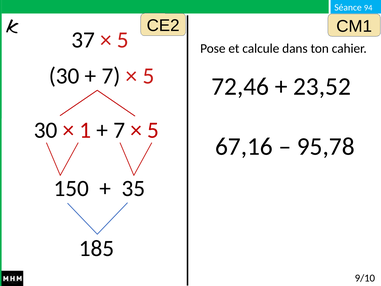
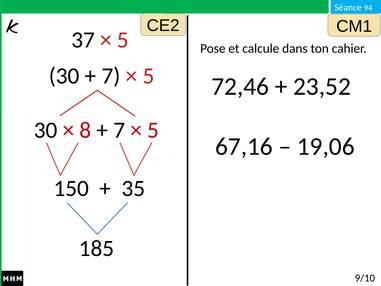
1: 1 -> 8
95,78: 95,78 -> 19,06
